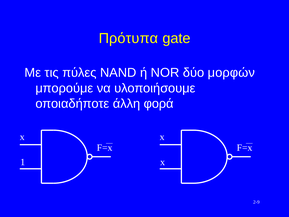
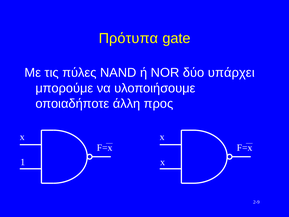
μορφών: μορφών -> υπάρχει
φορά: φορά -> προς
